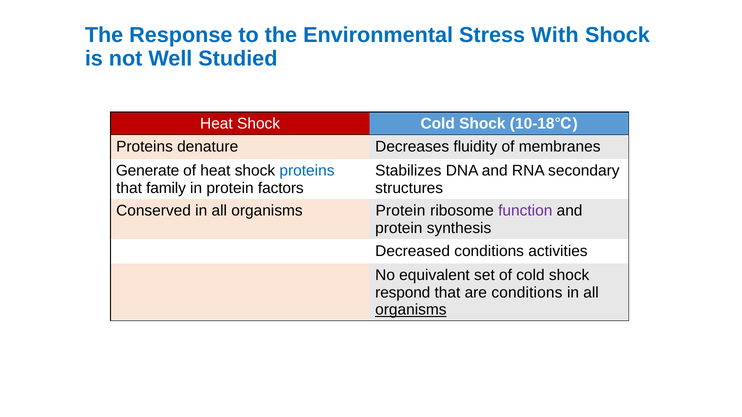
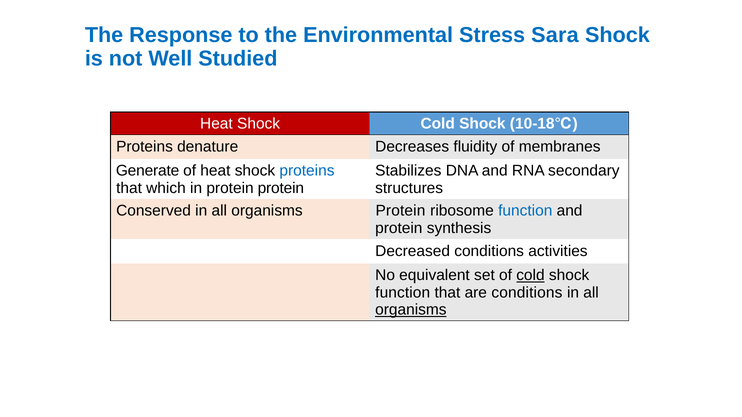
With: With -> Sara
family: family -> which
protein factors: factors -> protein
function at (525, 211) colour: purple -> blue
cold at (530, 275) underline: none -> present
respond at (403, 293): respond -> function
